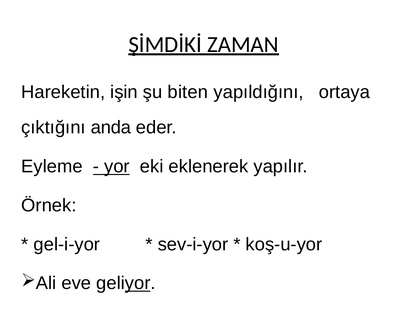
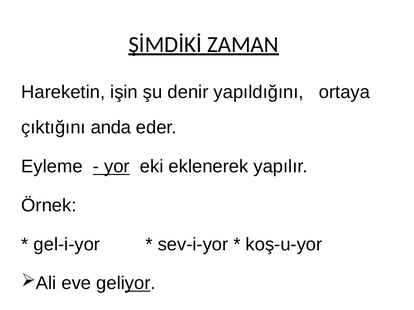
biten: biten -> denir
